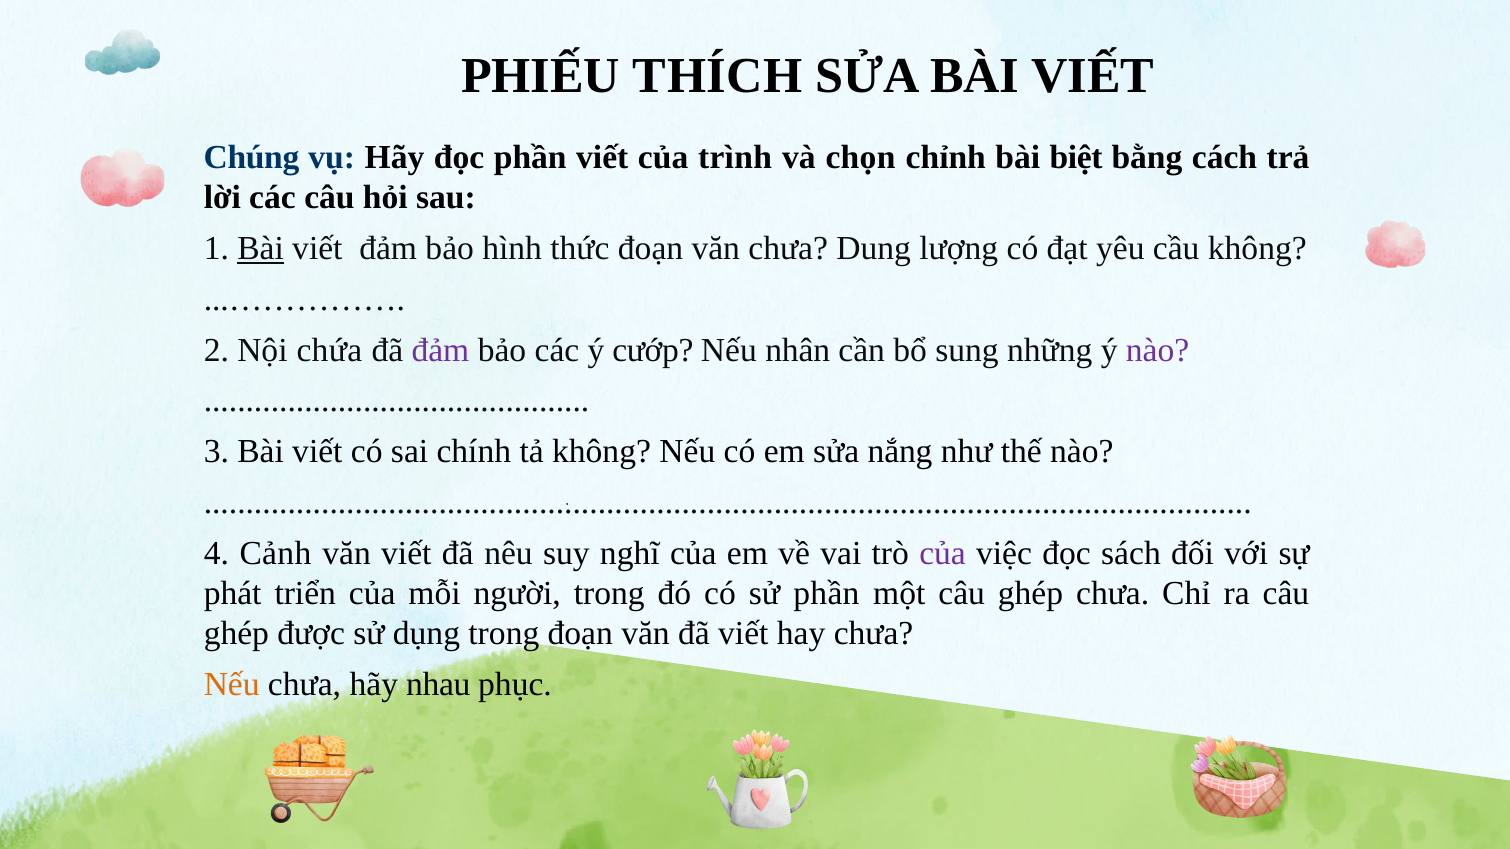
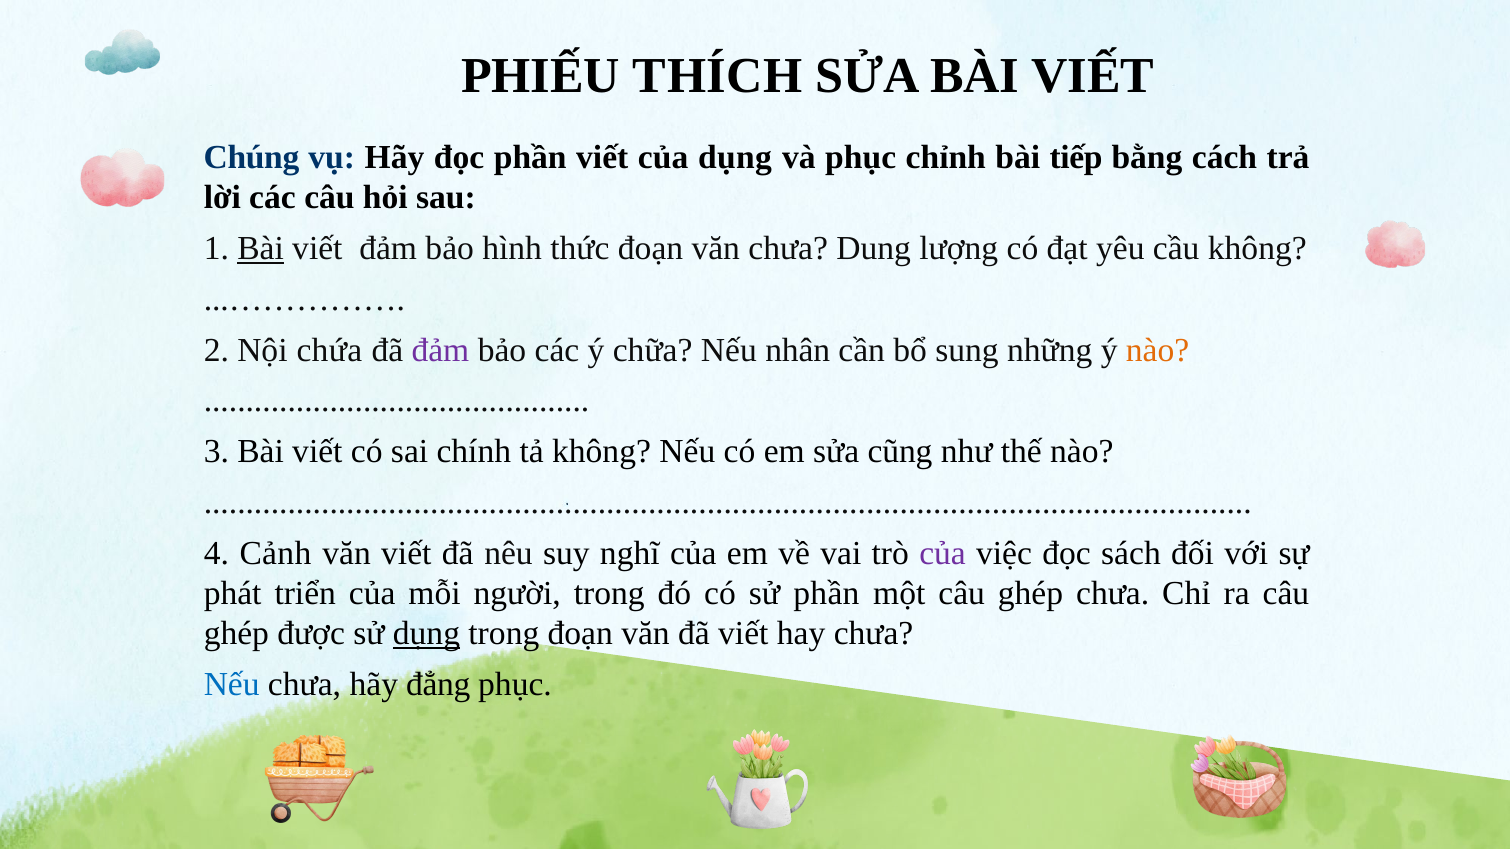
của trình: trình -> dụng
và chọn: chọn -> phục
biệt: biệt -> tiếp
cướp: cướp -> chữa
nào at (1158, 350) colour: purple -> orange
nắng: nắng -> cũng
dụng at (426, 634) underline: none -> present
Nếu at (232, 685) colour: orange -> blue
nhau: nhau -> đẳng
